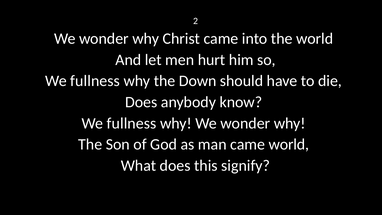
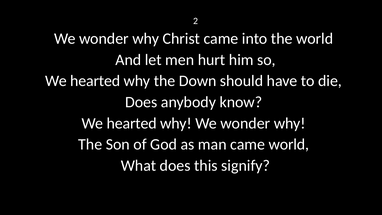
fullness at (95, 81): fullness -> hearted
fullness at (132, 123): fullness -> hearted
